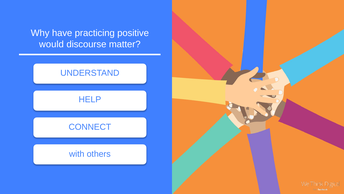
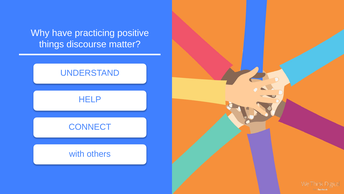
would: would -> things
